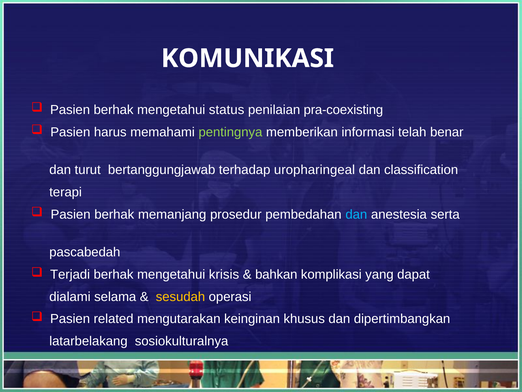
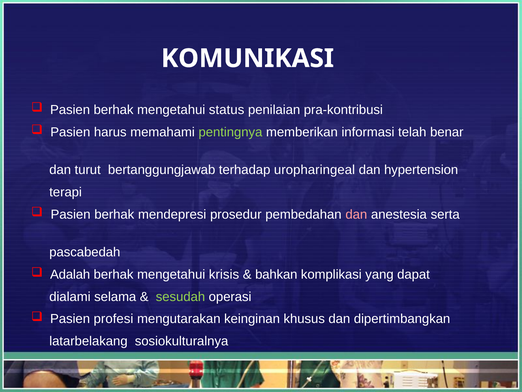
pra-coexisting: pra-coexisting -> pra-kontribusi
classification: classification -> hypertension
memanjang: memanjang -> mendepresi
dan at (356, 214) colour: light blue -> pink
Terjadi: Terjadi -> Adalah
sesudah colour: yellow -> light green
related: related -> profesi
